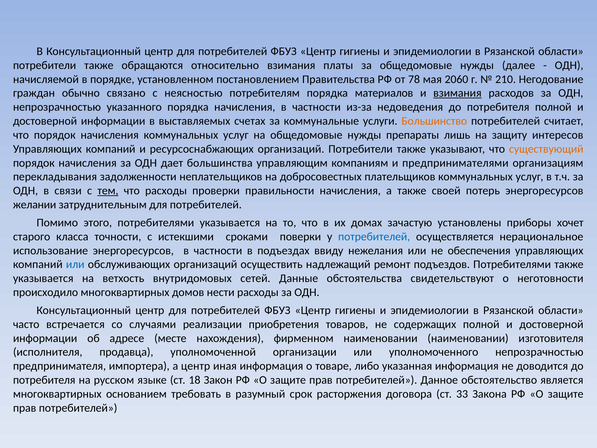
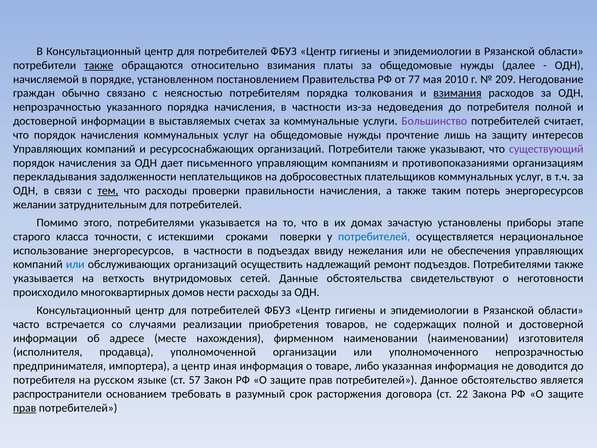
также at (99, 65) underline: none -> present
78: 78 -> 77
2060: 2060 -> 2010
210: 210 -> 209
материалов: материалов -> толкования
Большинство colour: orange -> purple
препараты: препараты -> прочтение
существующий colour: orange -> purple
большинства: большинства -> письменного
предпринимателями: предпринимателями -> противопоказаниями
своей: своей -> таким
хочет: хочет -> этапе
18: 18 -> 57
многоквартирных at (57, 394): многоквартирных -> распространители
33: 33 -> 22
прав at (25, 408) underline: none -> present
